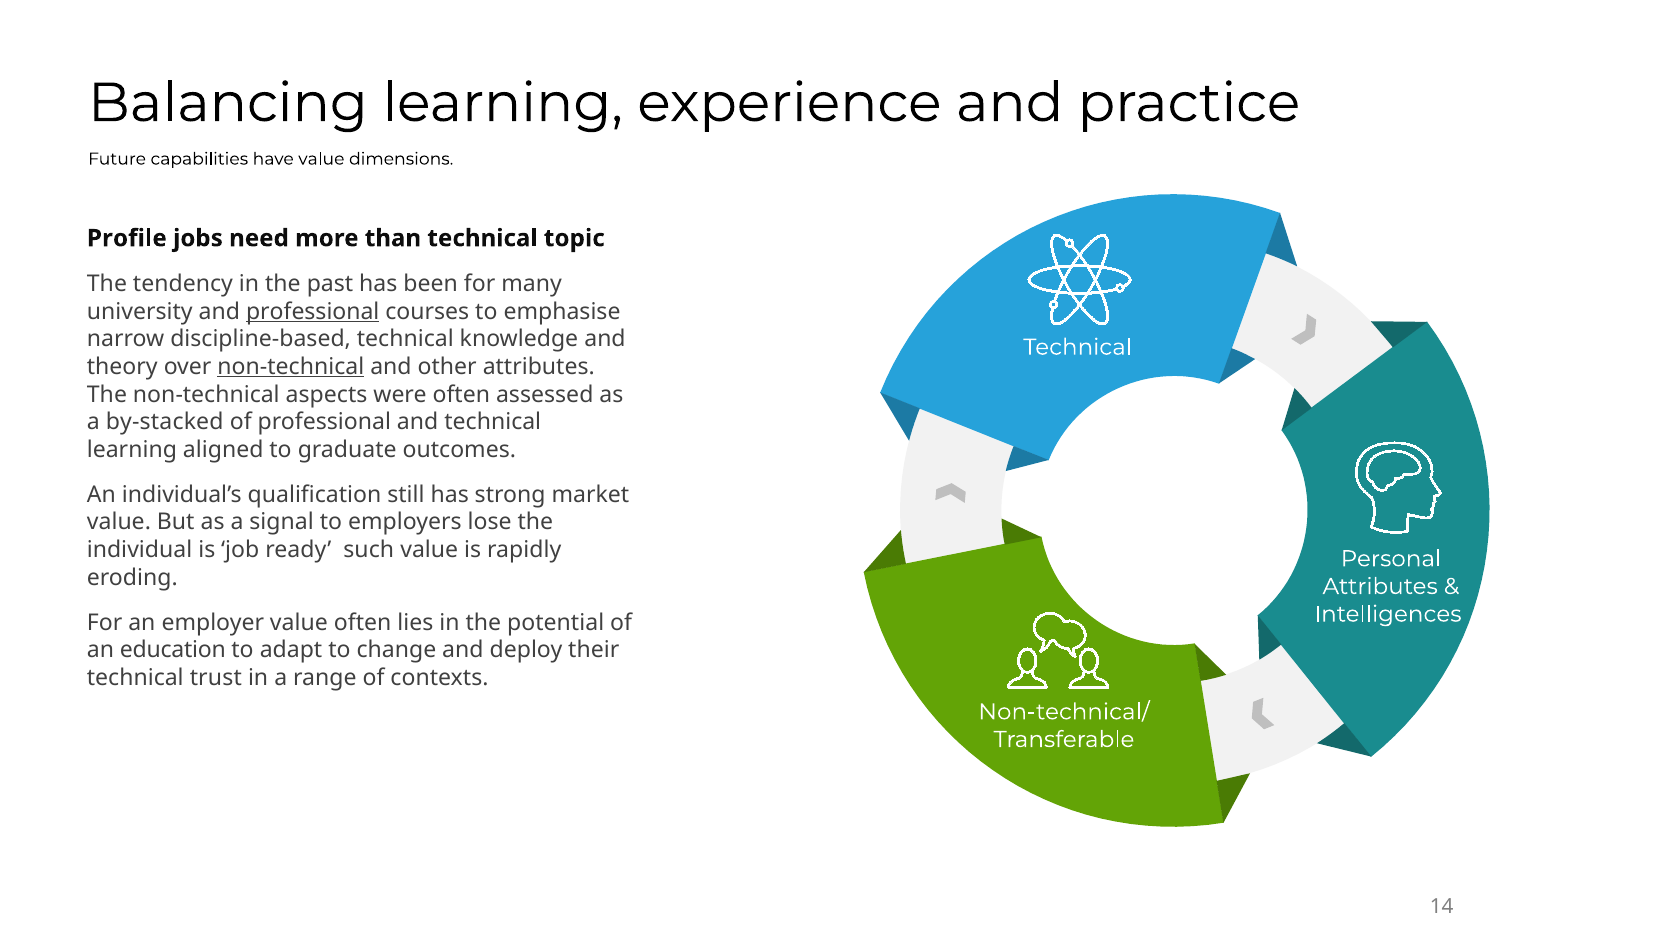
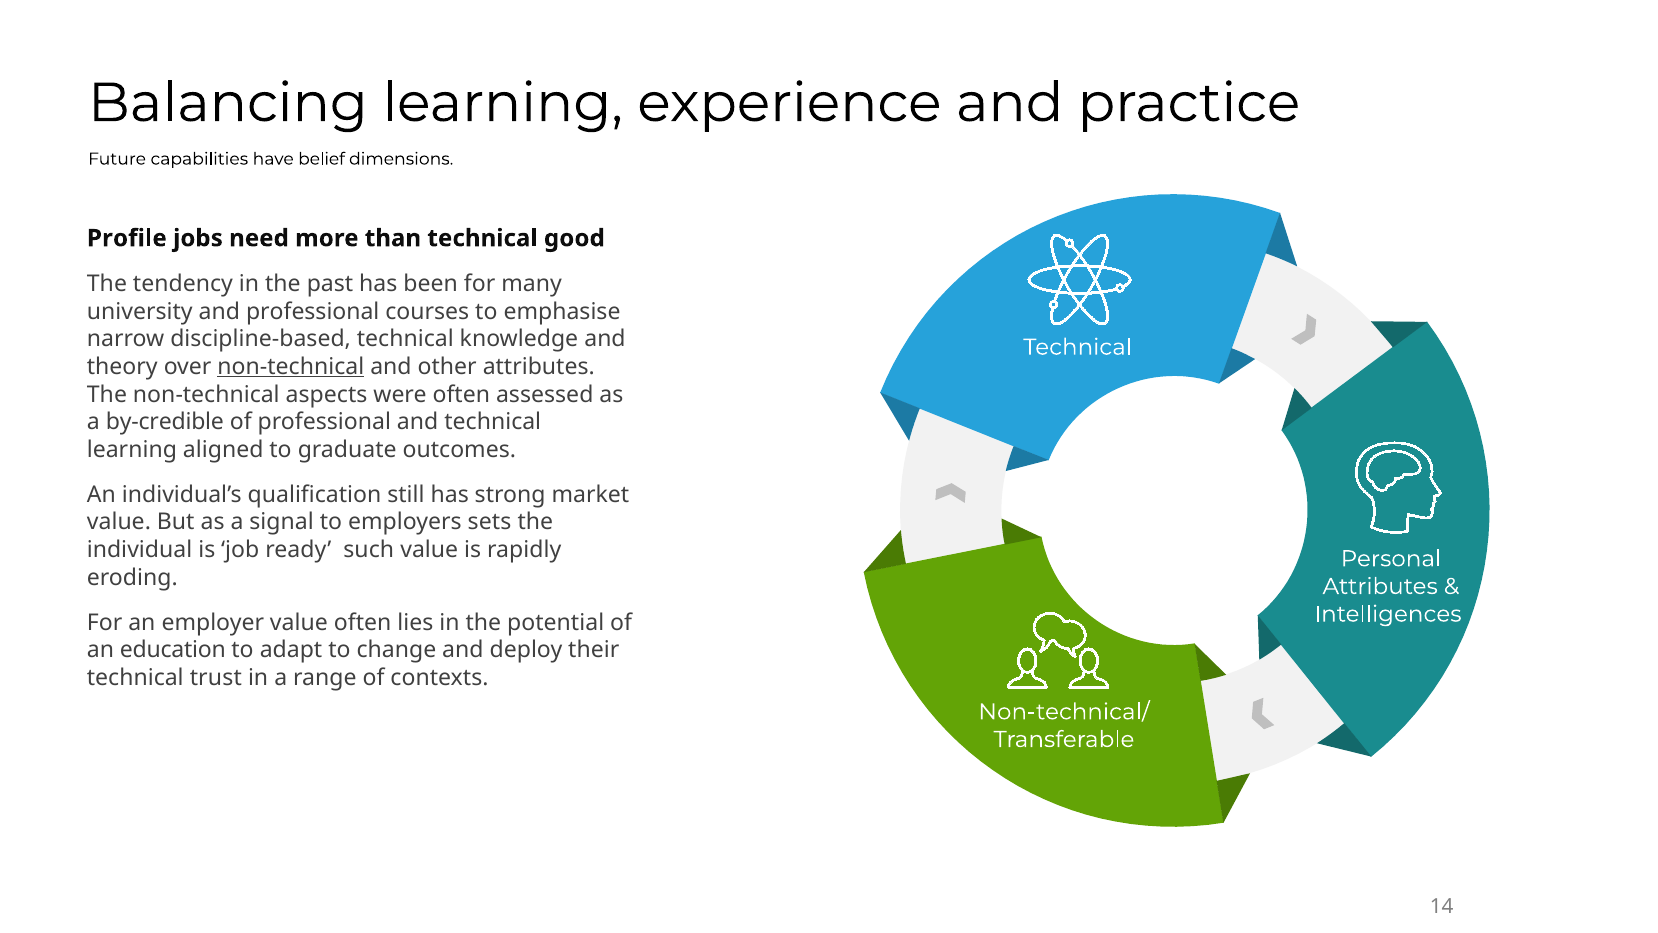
have value: value -> belief
topic: topic -> good
professional at (313, 311) underline: present -> none
by-stacked: by-stacked -> by-credible
lose: lose -> sets
